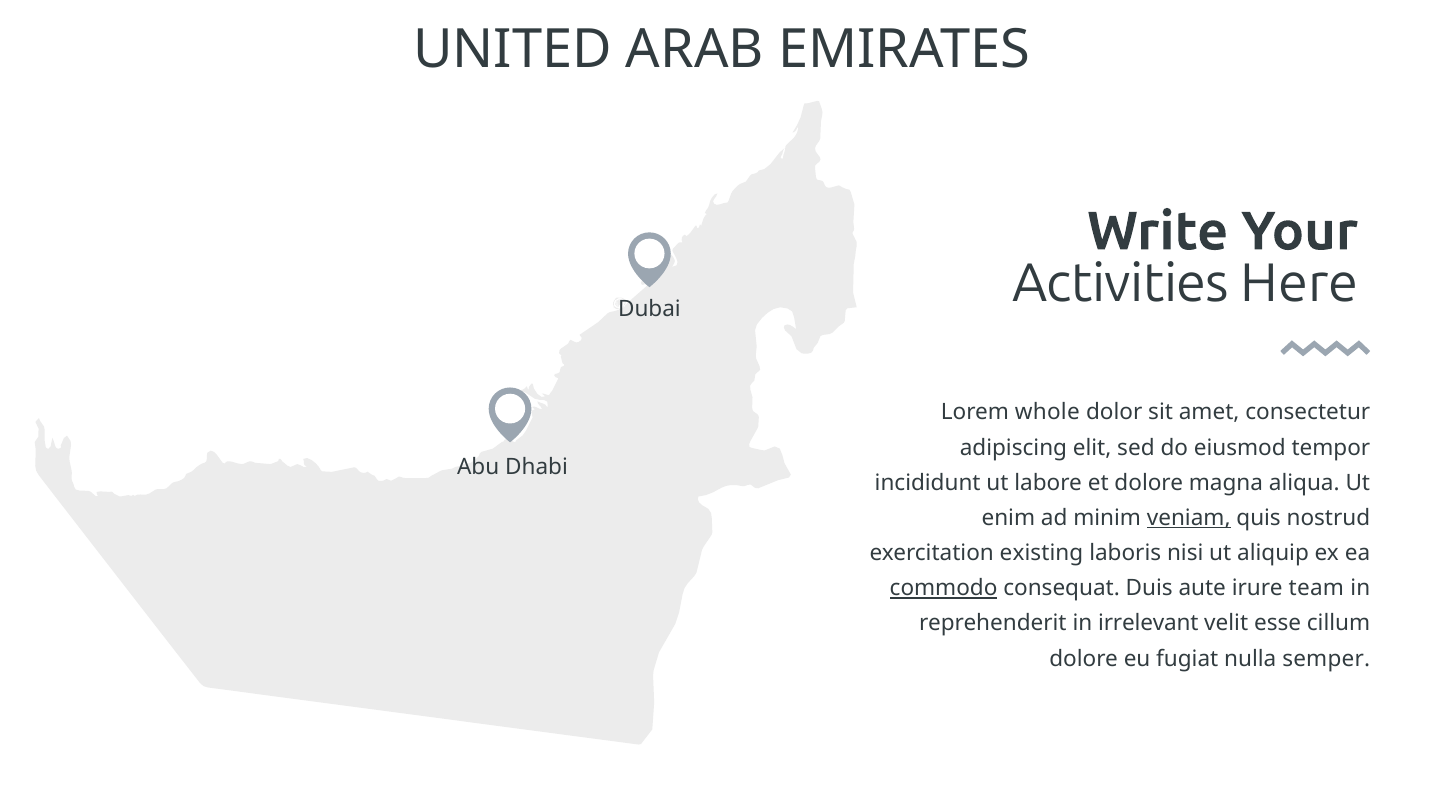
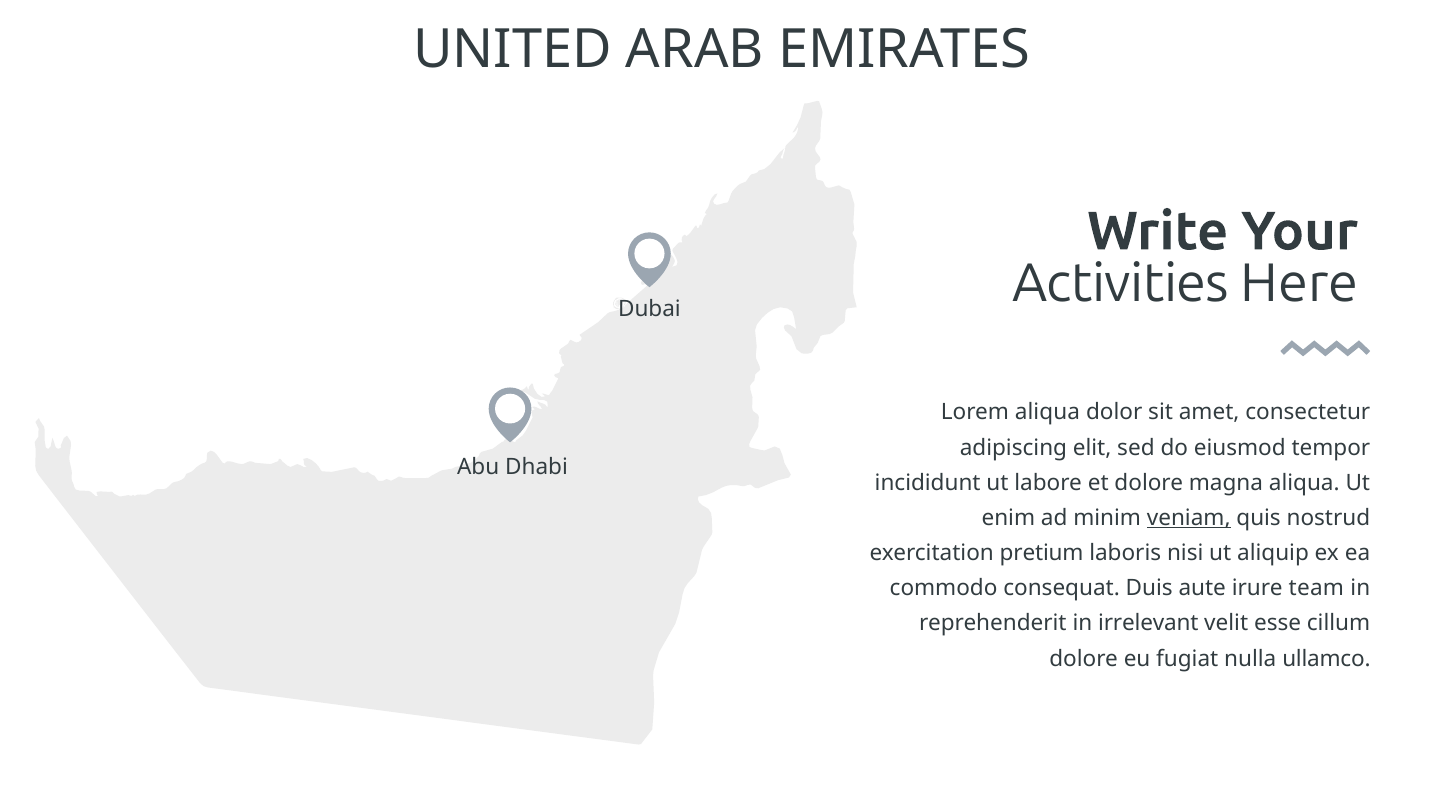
Lorem whole: whole -> aliqua
existing: existing -> pretium
commodo underline: present -> none
semper: semper -> ullamco
